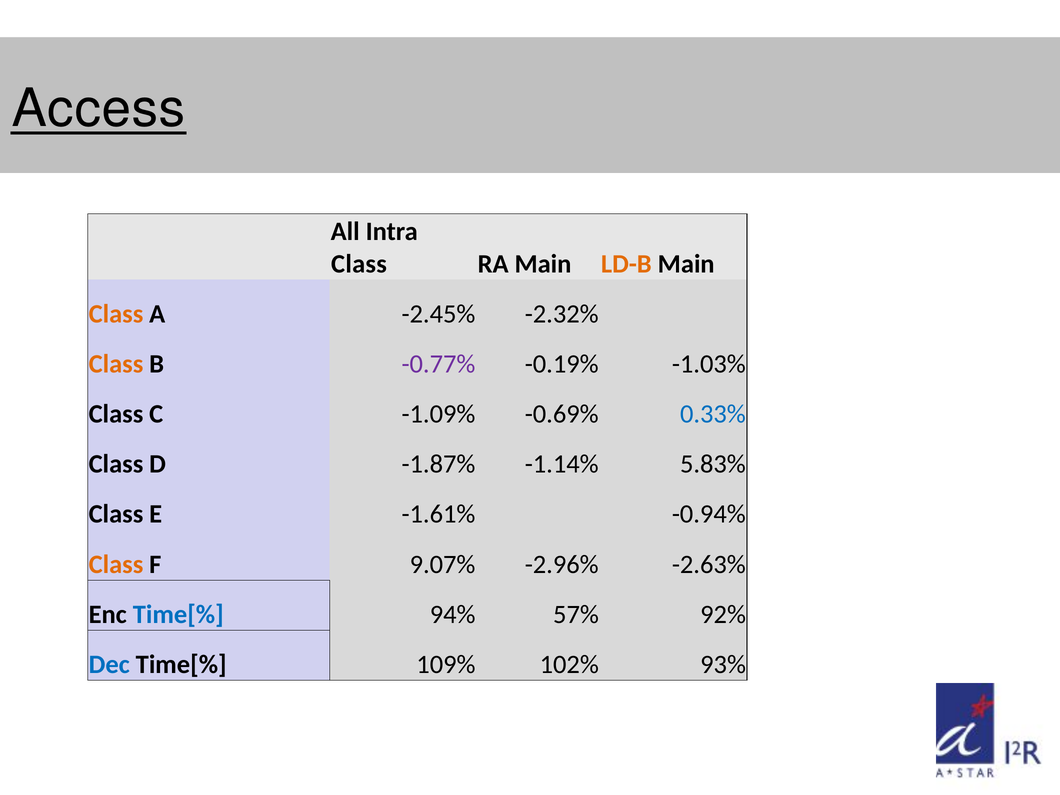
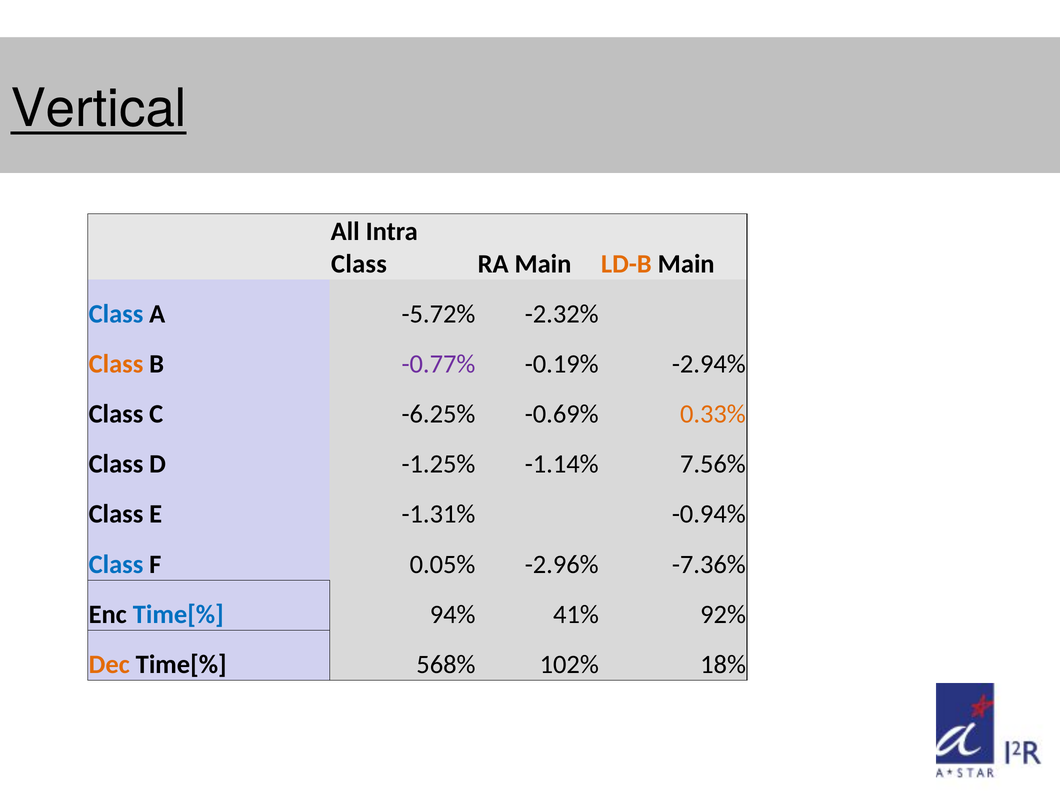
Access: Access -> Vertical
Class at (116, 314) colour: orange -> blue
-2.45%: -2.45% -> -5.72%
-1.03%: -1.03% -> -2.94%
-1.09%: -1.09% -> -6.25%
0.33% colour: blue -> orange
-1.87%: -1.87% -> -1.25%
5.83%: 5.83% -> 7.56%
-1.61%: -1.61% -> -1.31%
Class at (116, 564) colour: orange -> blue
9.07%: 9.07% -> 0.05%
-2.63%: -2.63% -> -7.36%
57%: 57% -> 41%
Dec colour: blue -> orange
109%: 109% -> 568%
93%: 93% -> 18%
